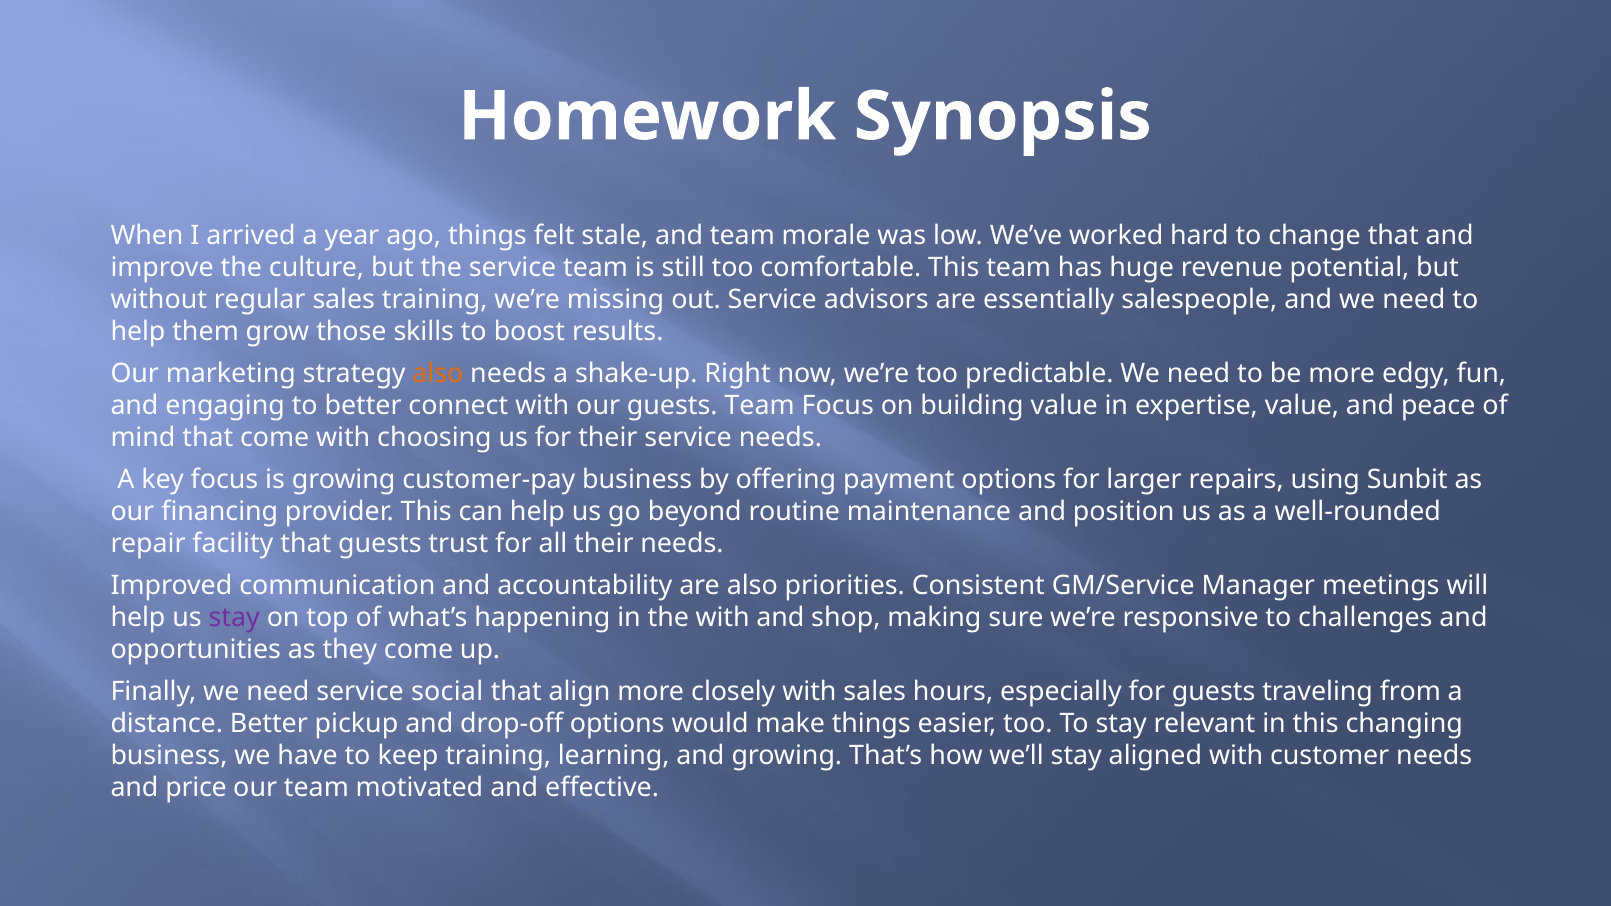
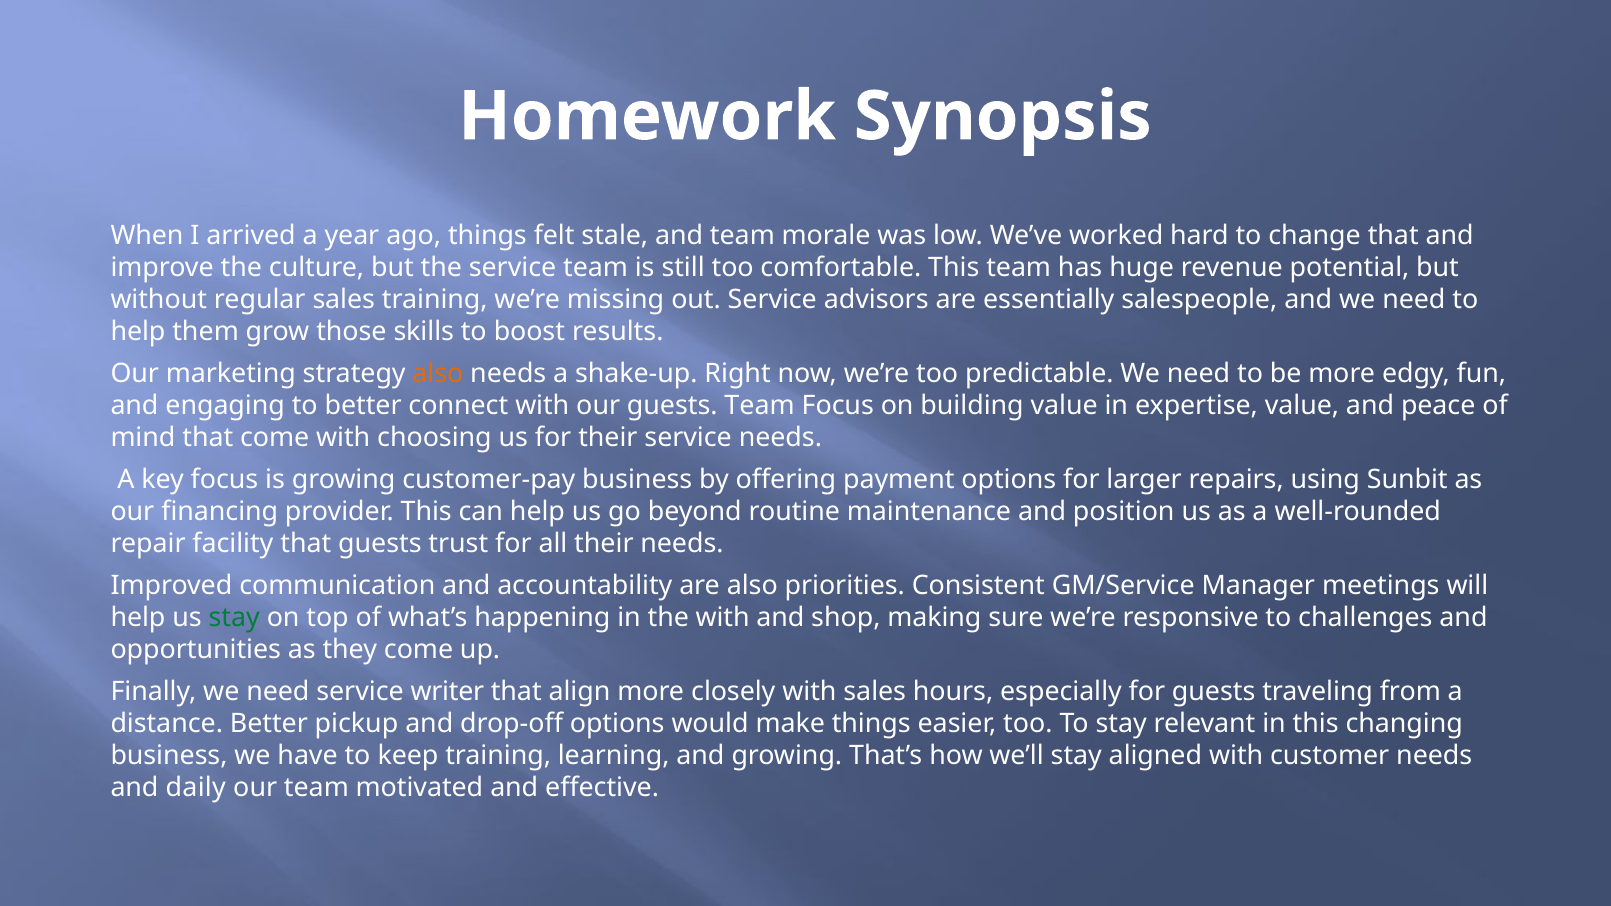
stay at (234, 618) colour: purple -> green
social: social -> writer
price: price -> daily
